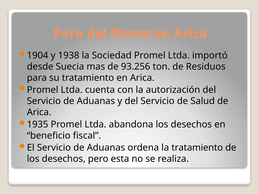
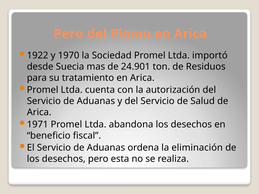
1904: 1904 -> 1922
1938: 1938 -> 1970
93.256: 93.256 -> 24.901
1935: 1935 -> 1971
la tratamiento: tratamiento -> eliminación
